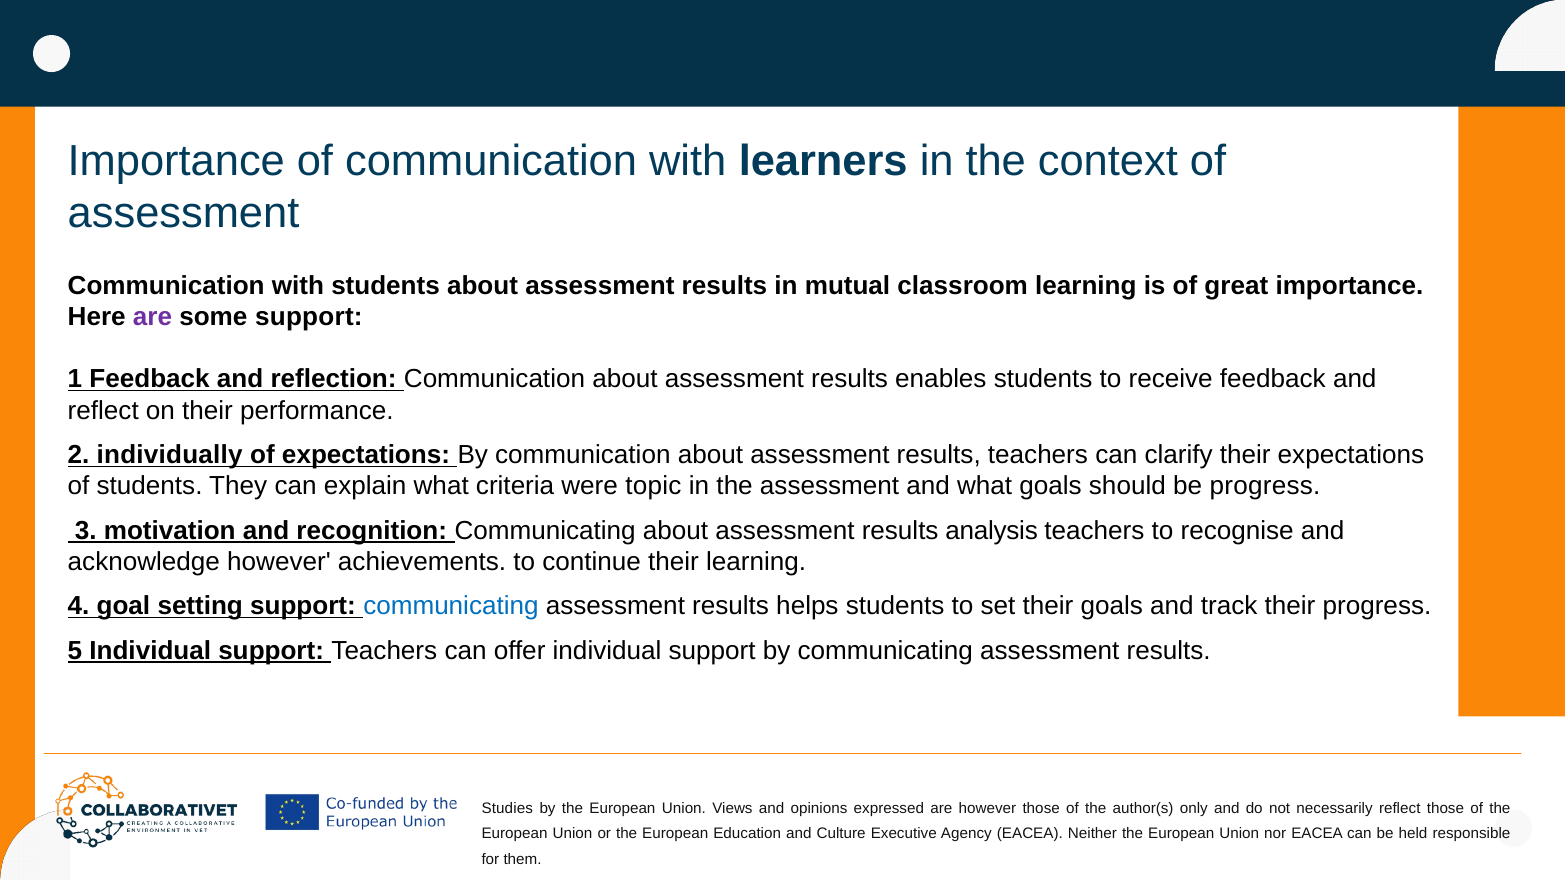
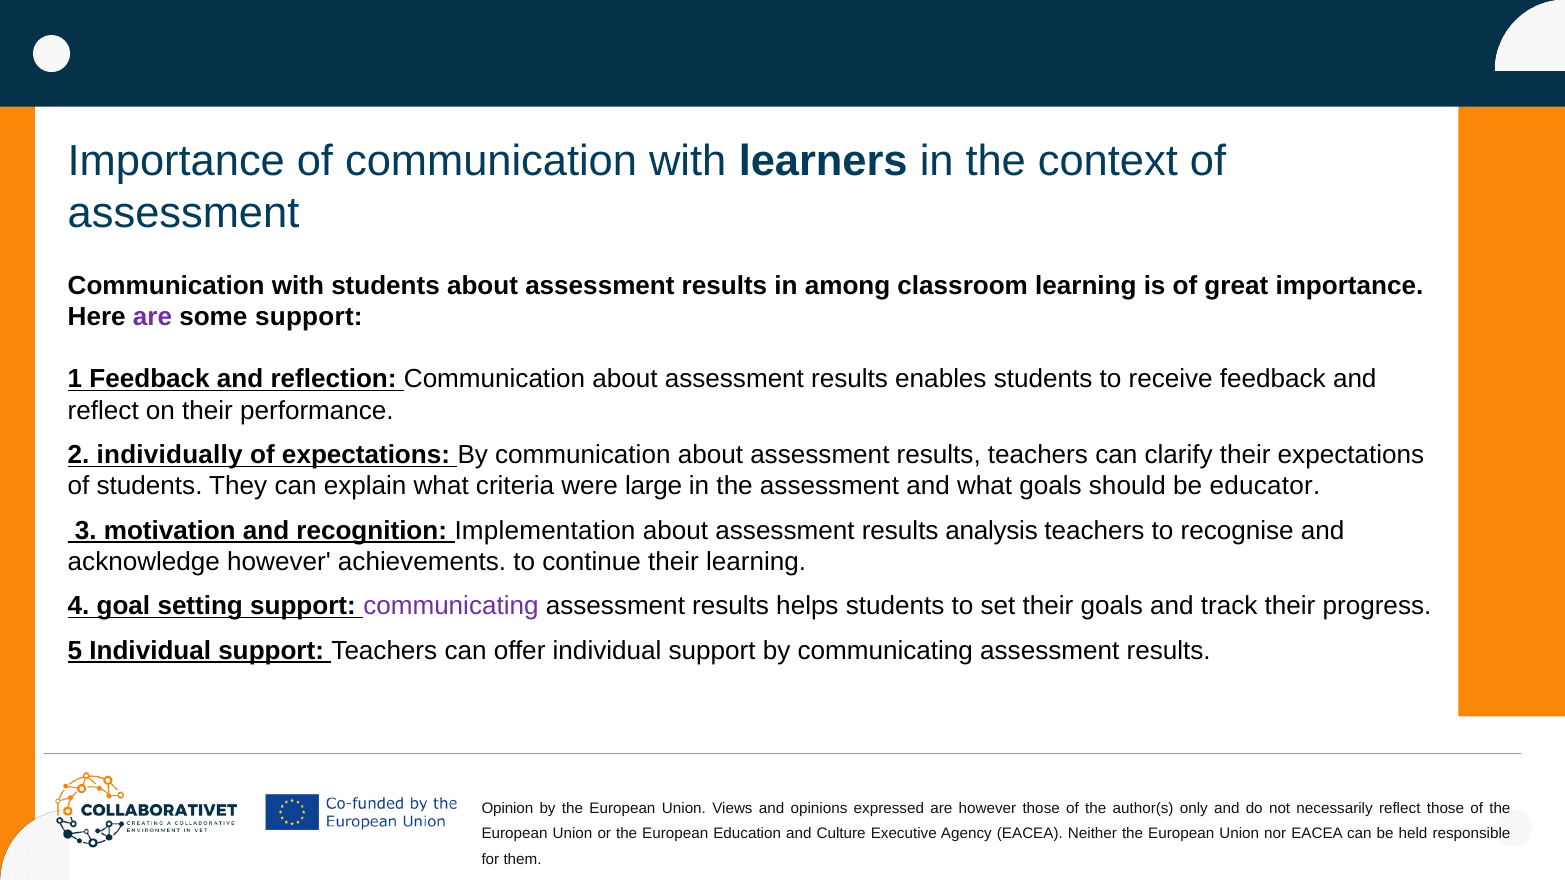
mutual: mutual -> among
topic: topic -> large
be progress: progress -> educator
recognition Communicating: Communicating -> Implementation
communicating at (451, 606) colour: blue -> purple
Studies: Studies -> Opinion
